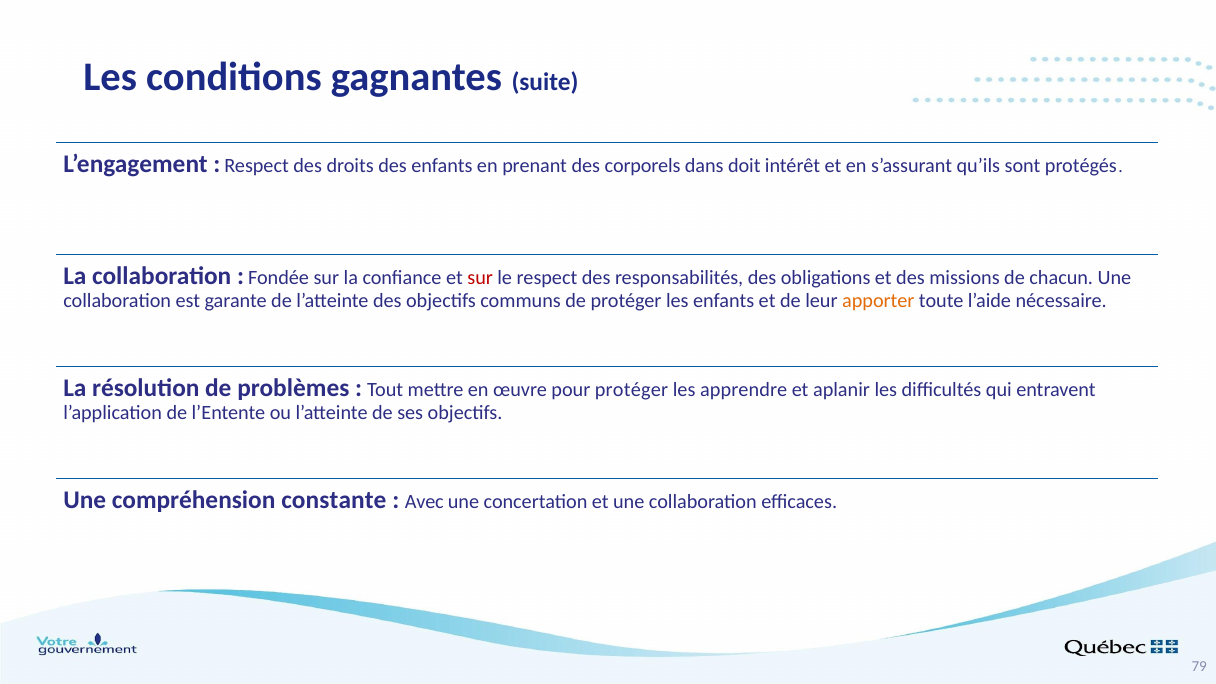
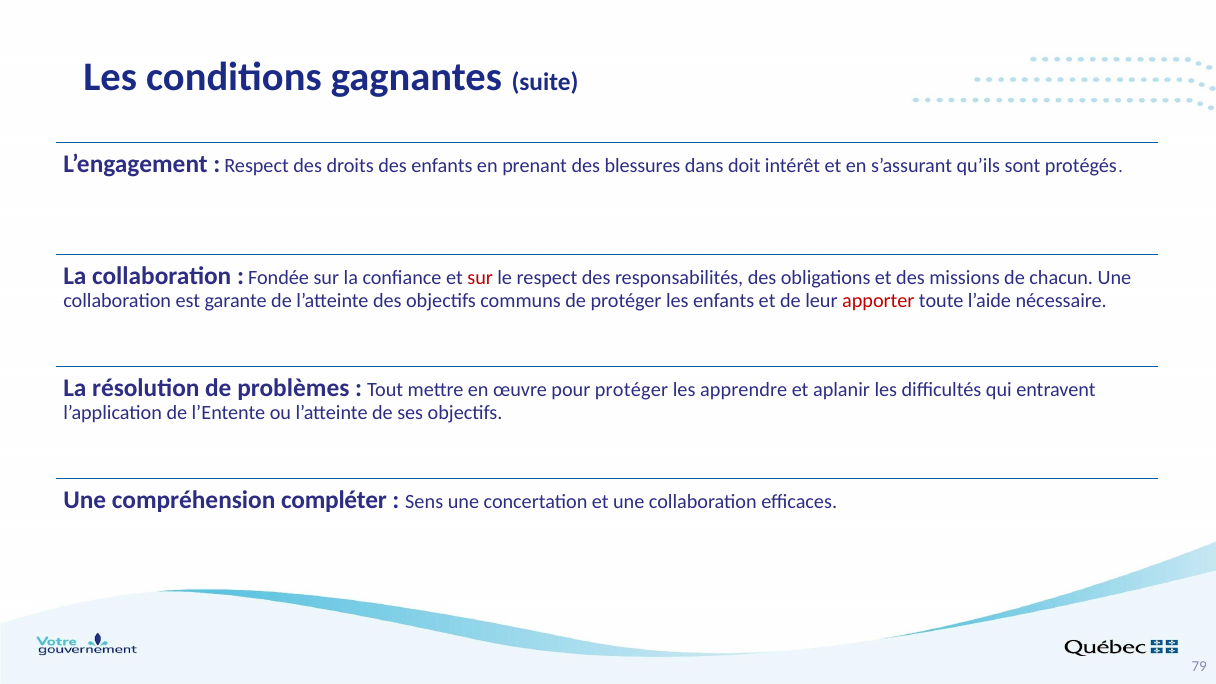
corporels: corporels -> blessures
apporter colour: orange -> red
constante: constante -> compléter
Avec: Avec -> Sens
